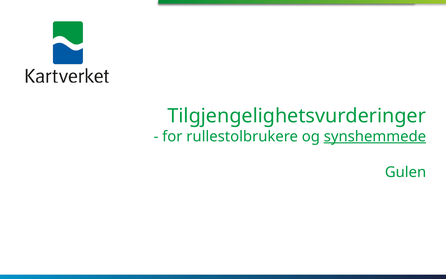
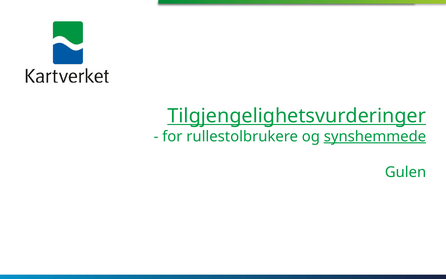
Tilgjengelighetsvurderinger underline: none -> present
